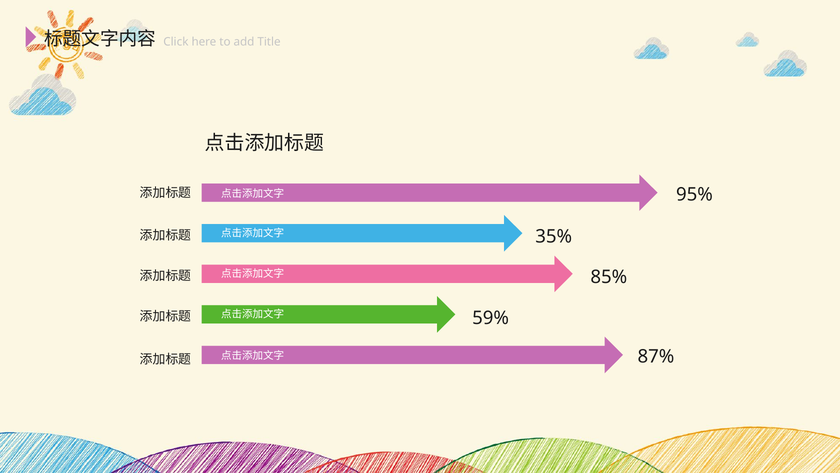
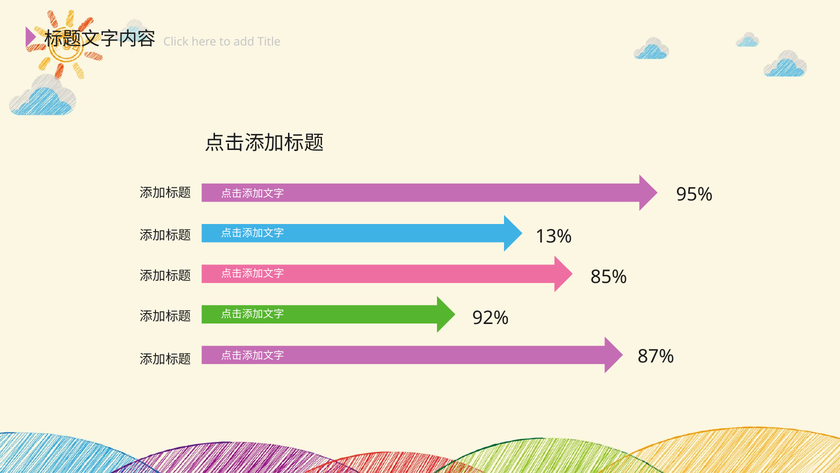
35%: 35% -> 13%
59%: 59% -> 92%
